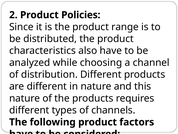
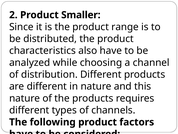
Policies: Policies -> Smaller
